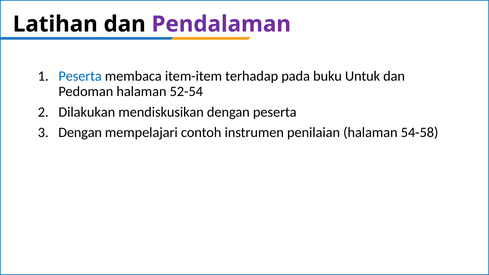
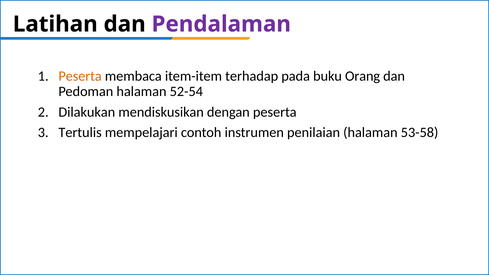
Peserta at (80, 76) colour: blue -> orange
Untuk: Untuk -> Orang
Dengan at (80, 133): Dengan -> Tertulis
54-58: 54-58 -> 53-58
